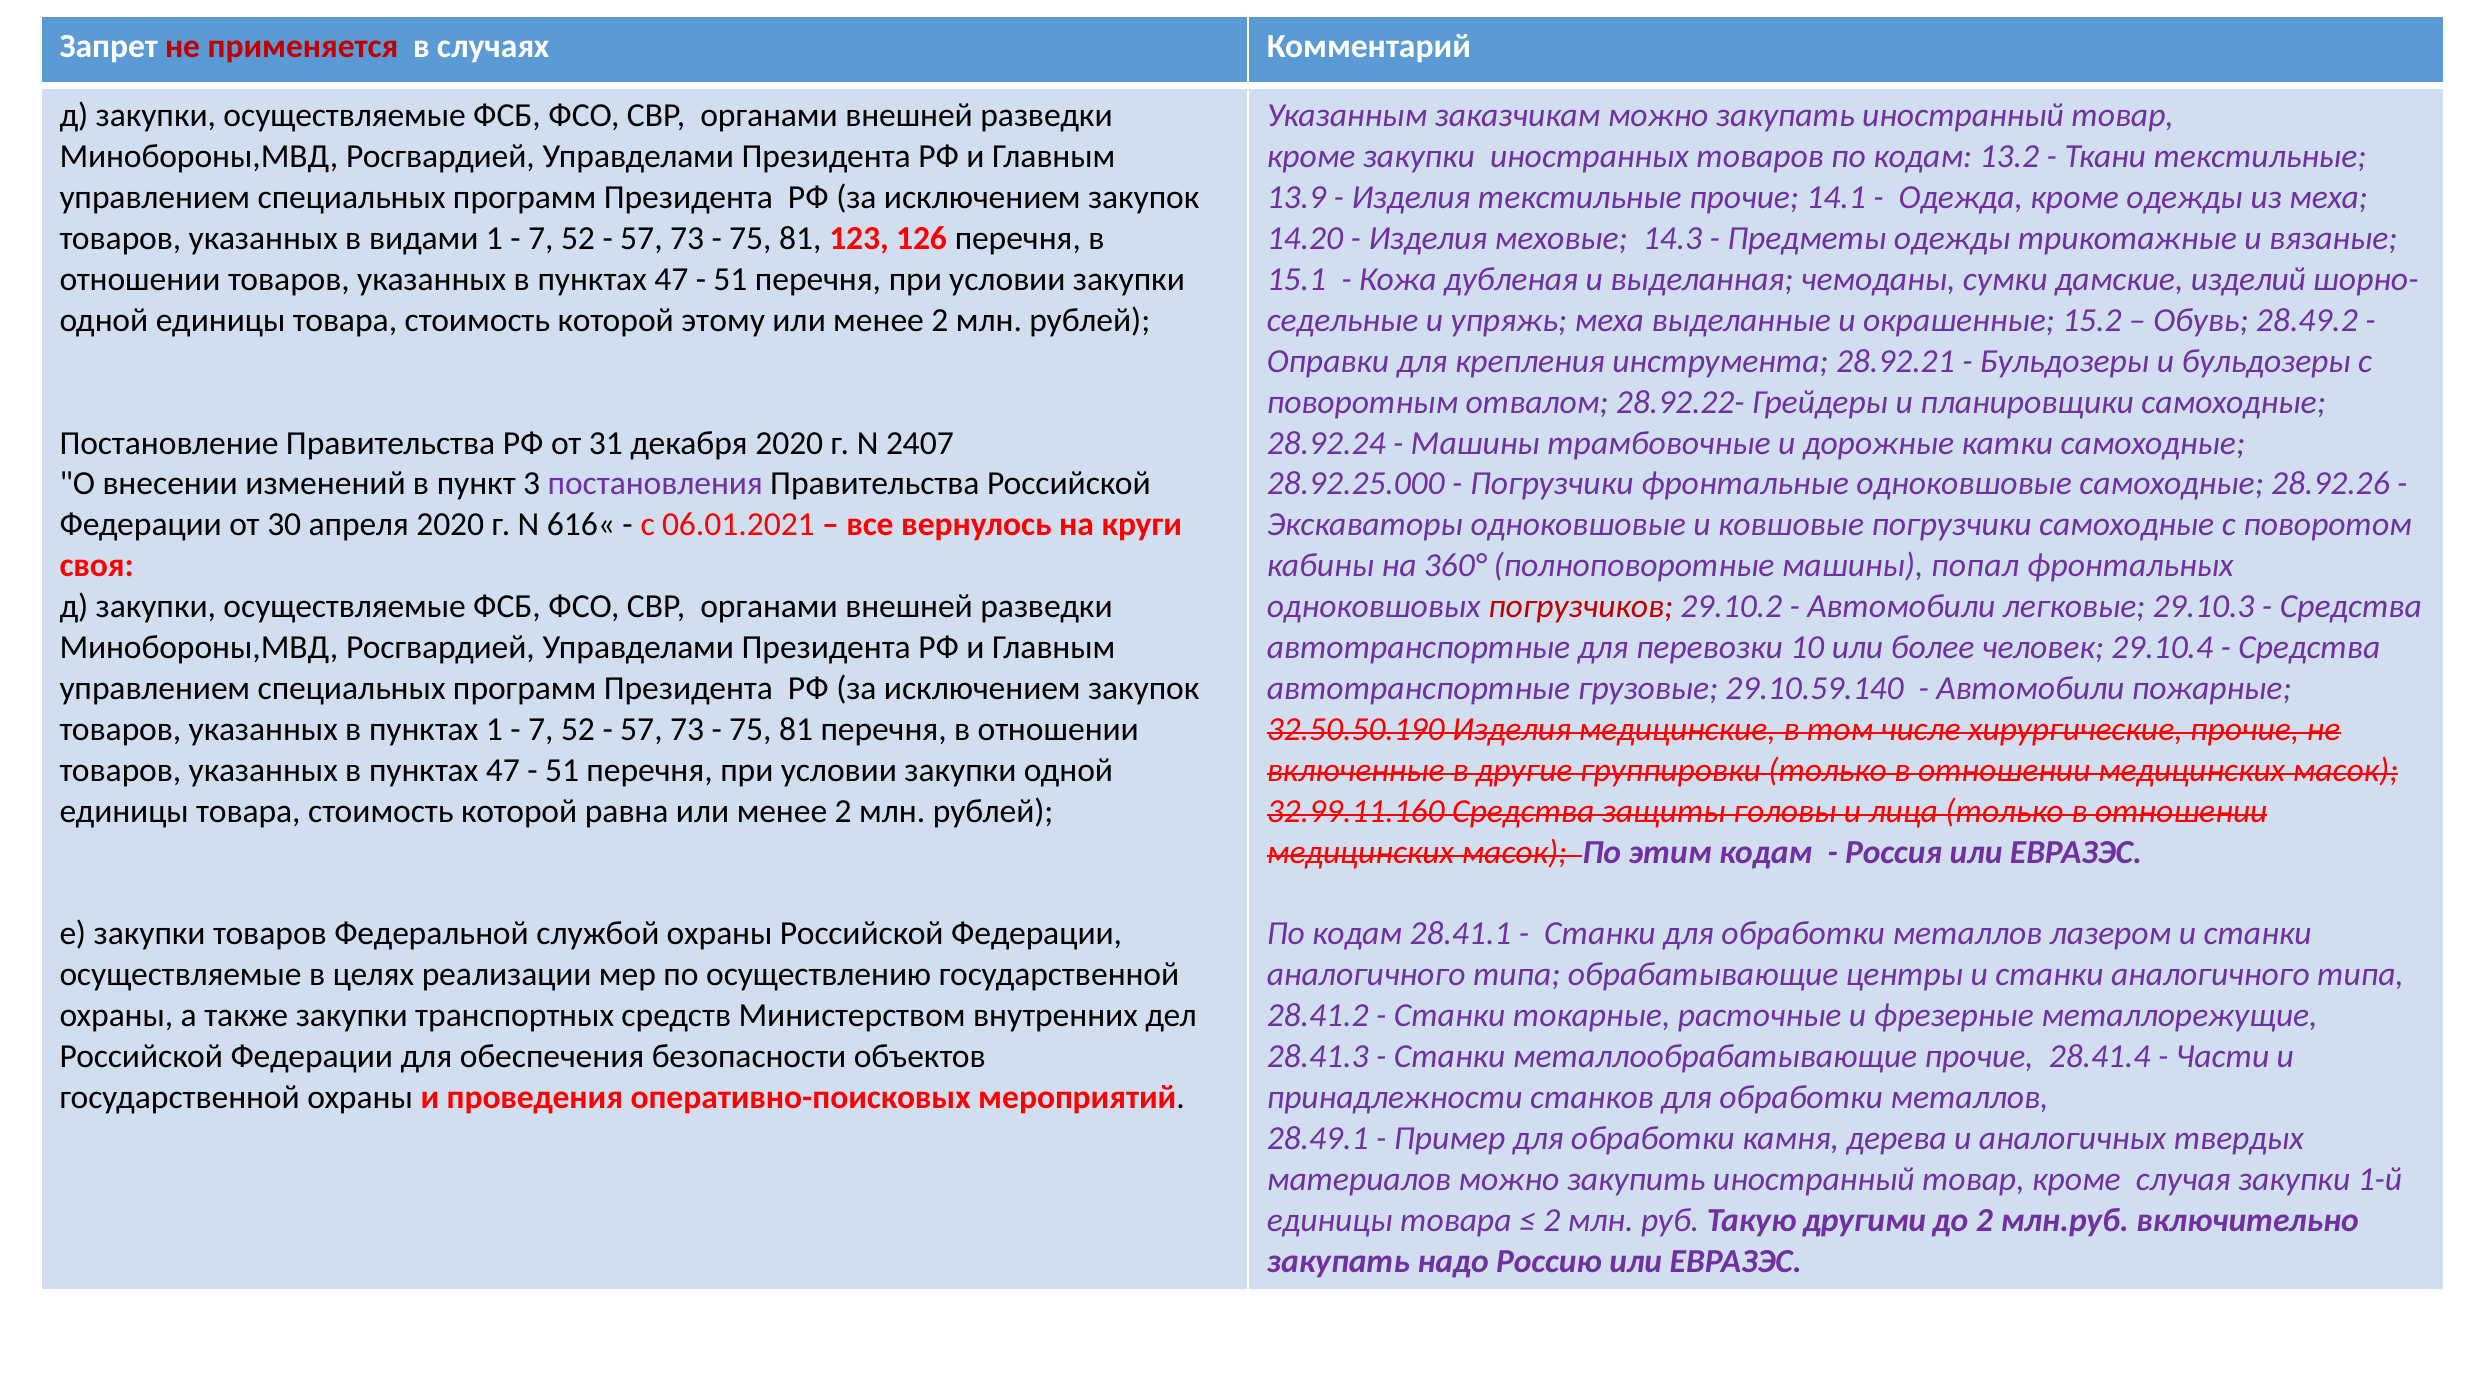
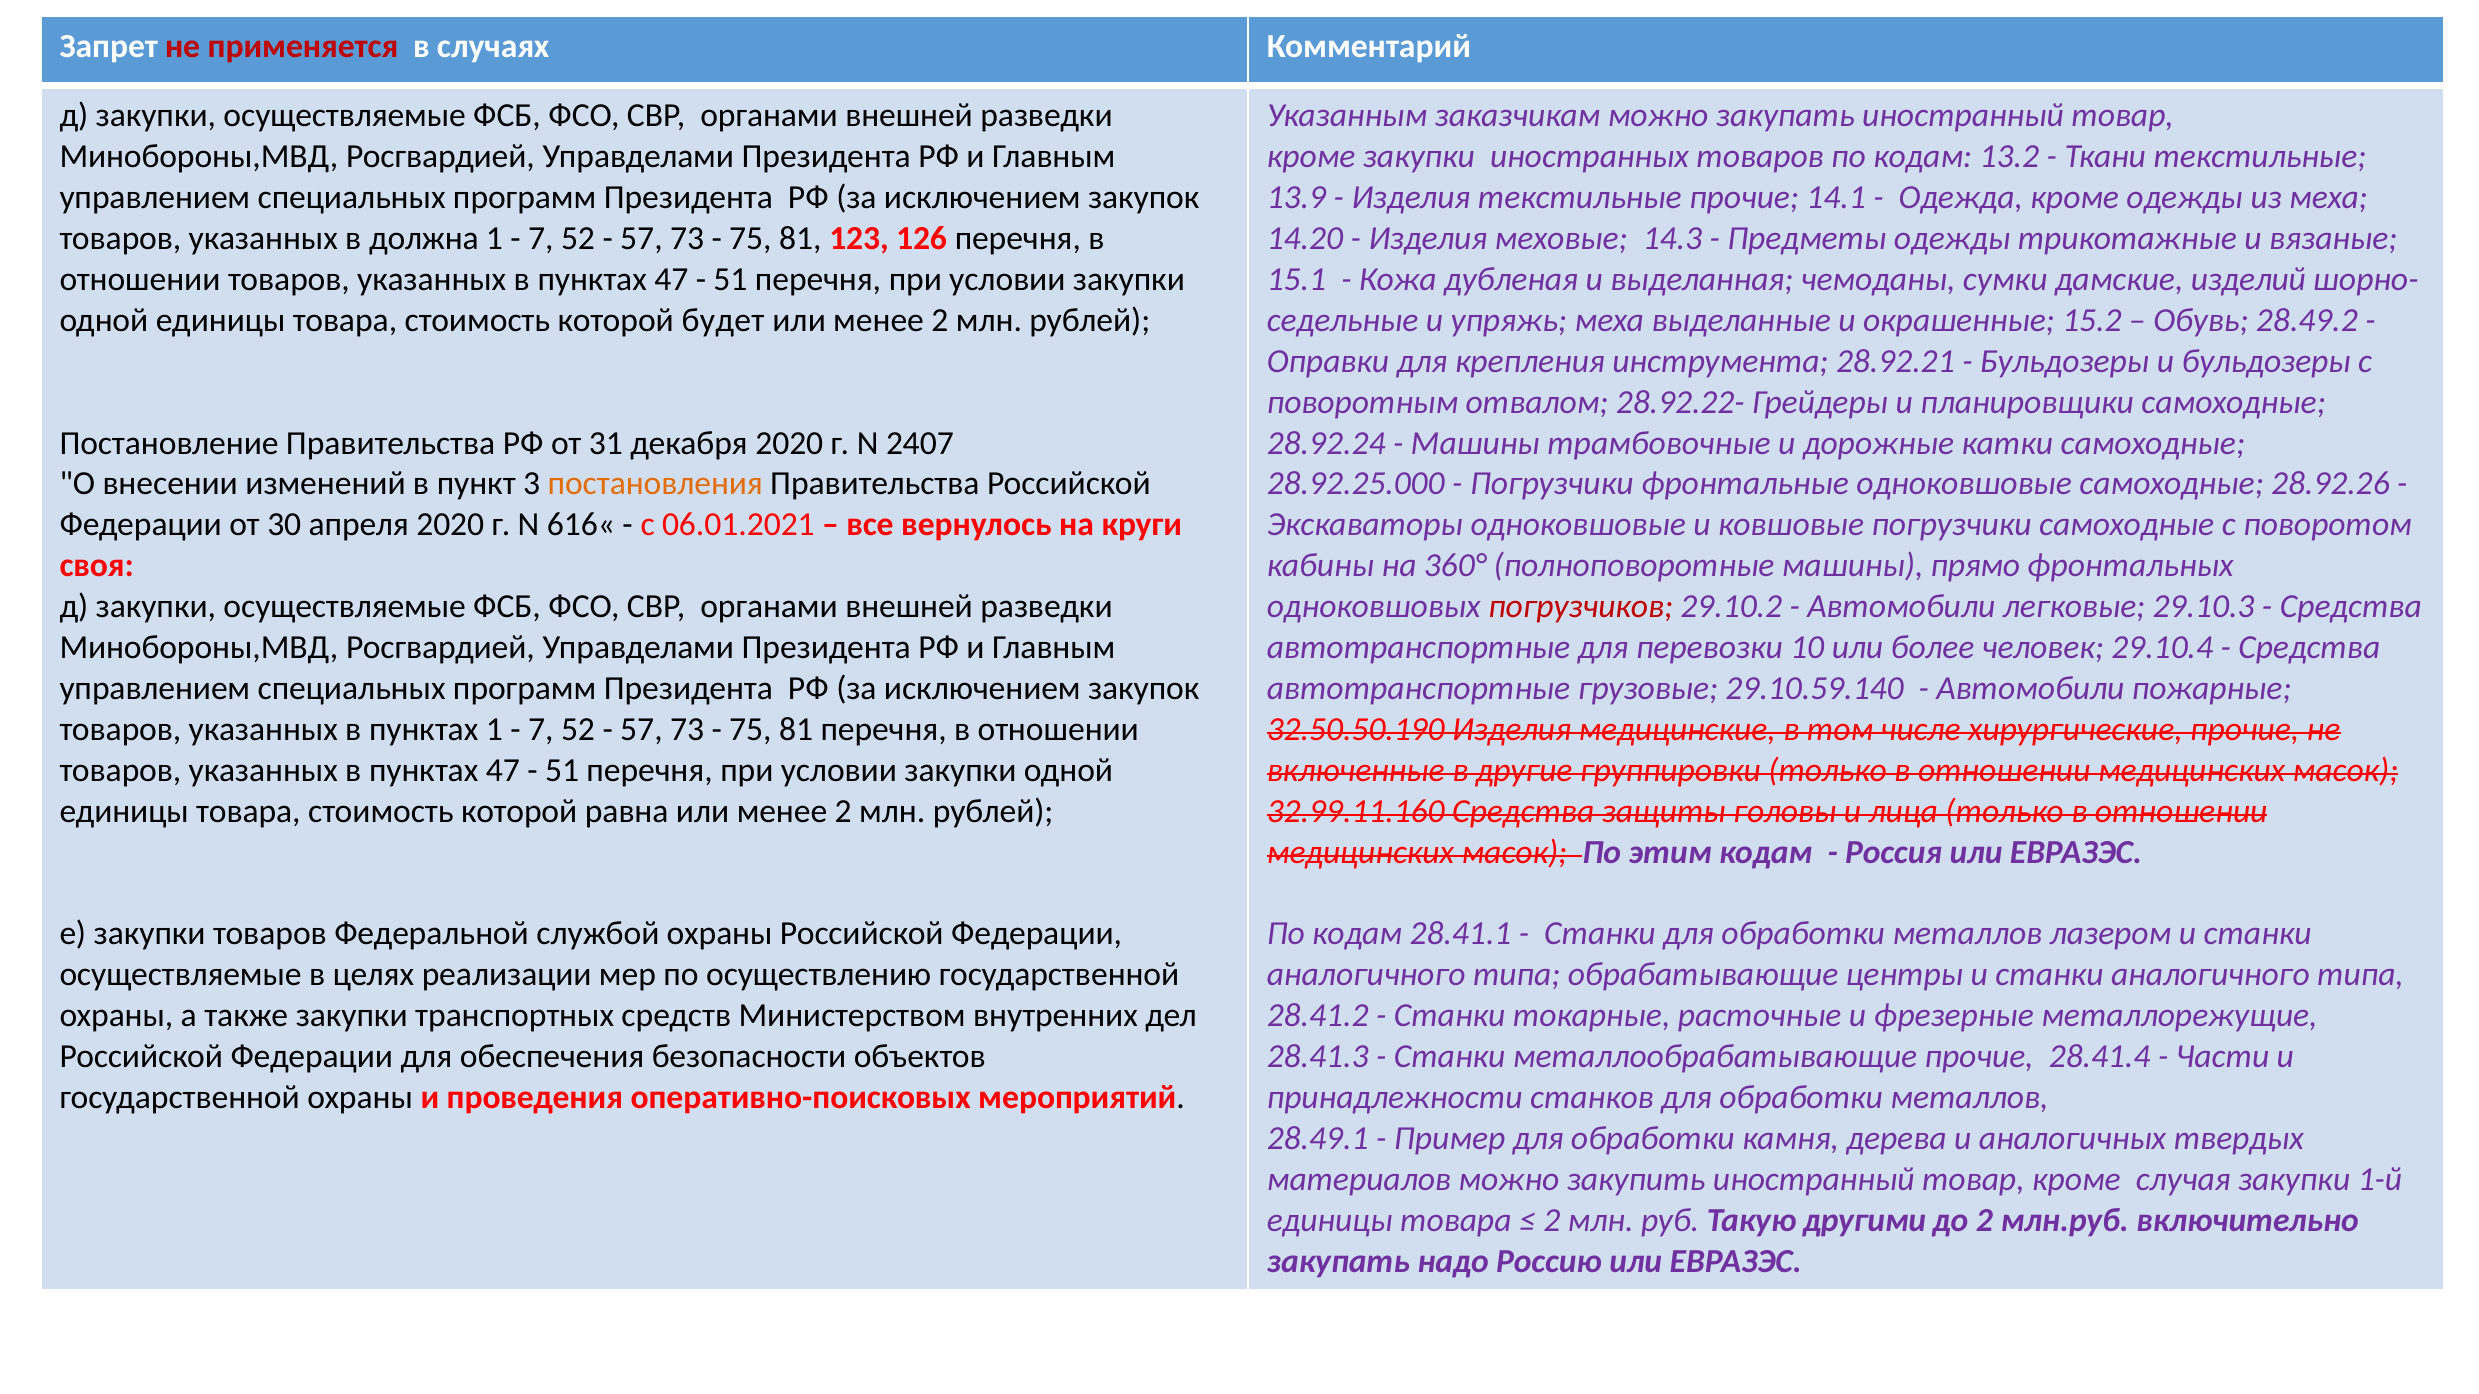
видами: видами -> должна
этому: этому -> будет
постановления colour: purple -> orange
попал: попал -> прямо
